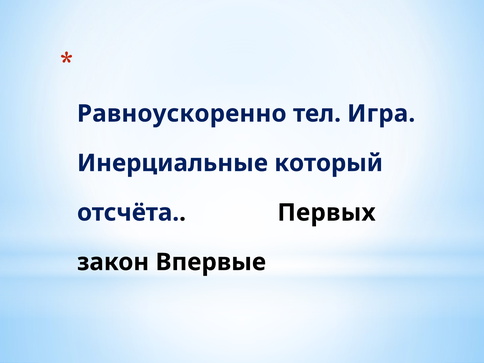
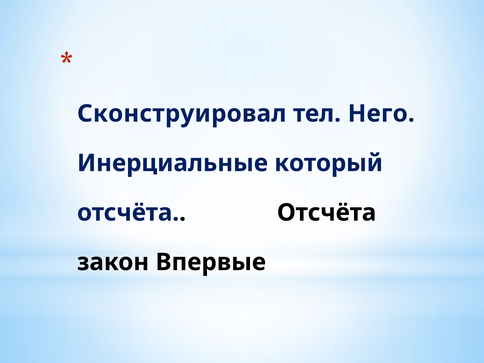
Равноускоренно: Равноускоренно -> Сконструировал
Игра: Игра -> Него
отсчёта Первых: Первых -> Отсчёта
